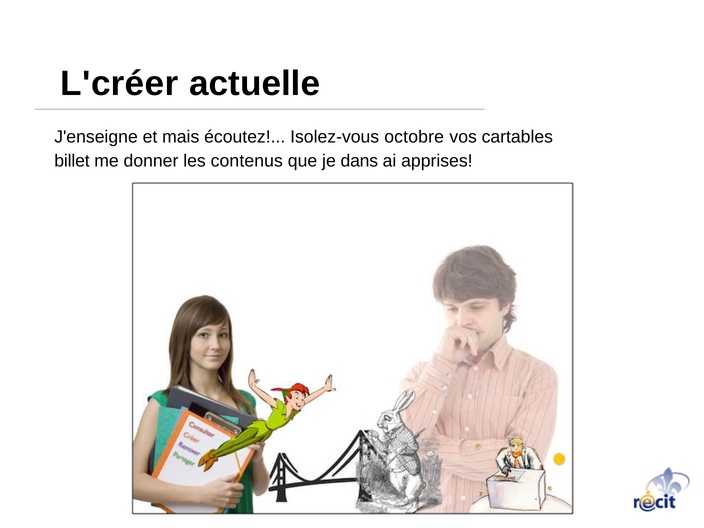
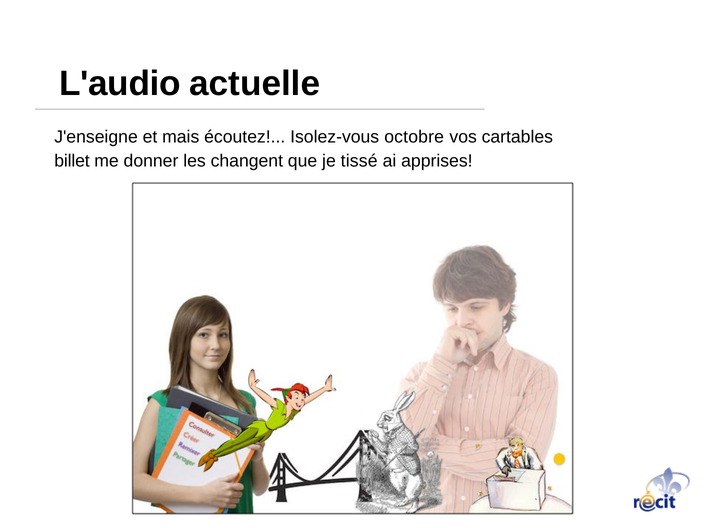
L'créer: L'créer -> L'audio
contenus: contenus -> changent
dans: dans -> tissé
